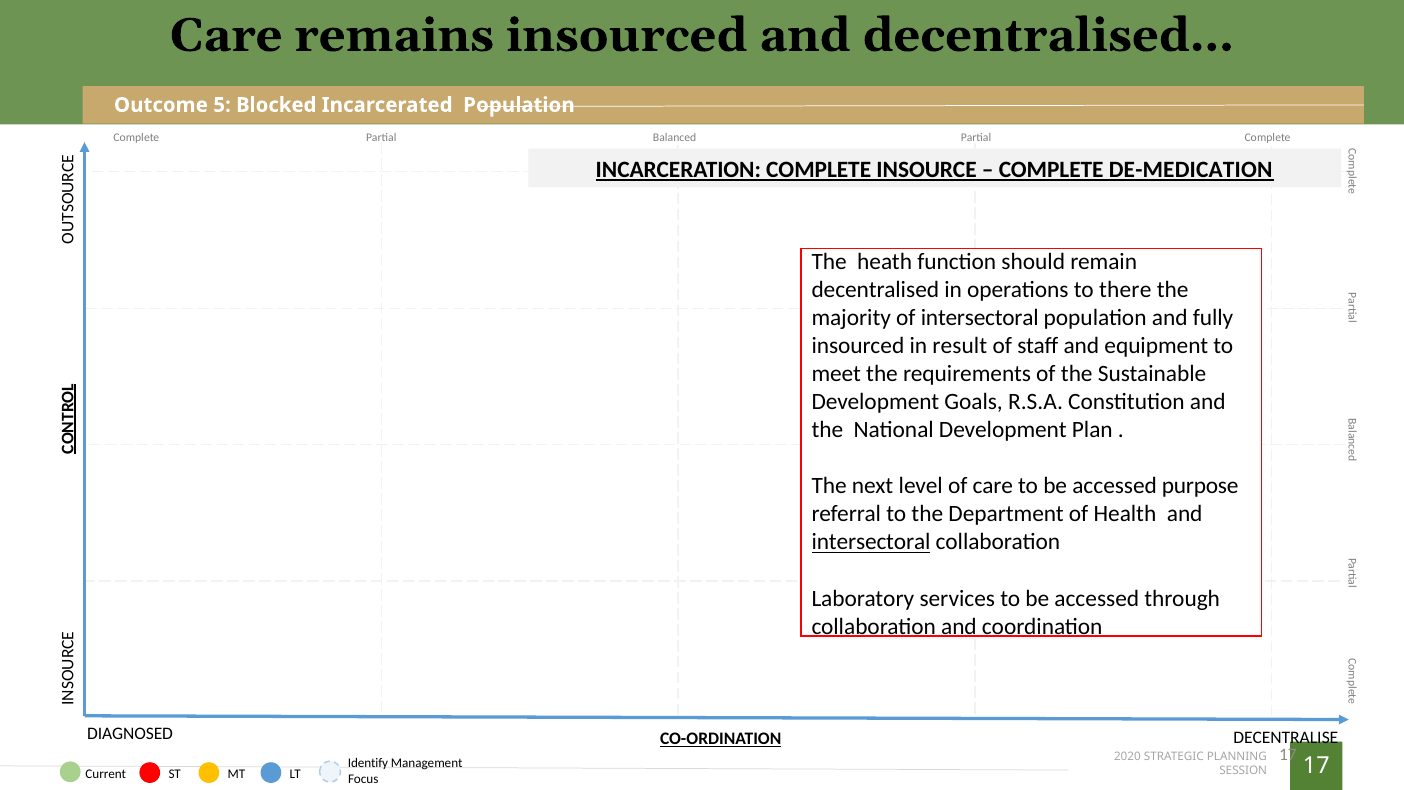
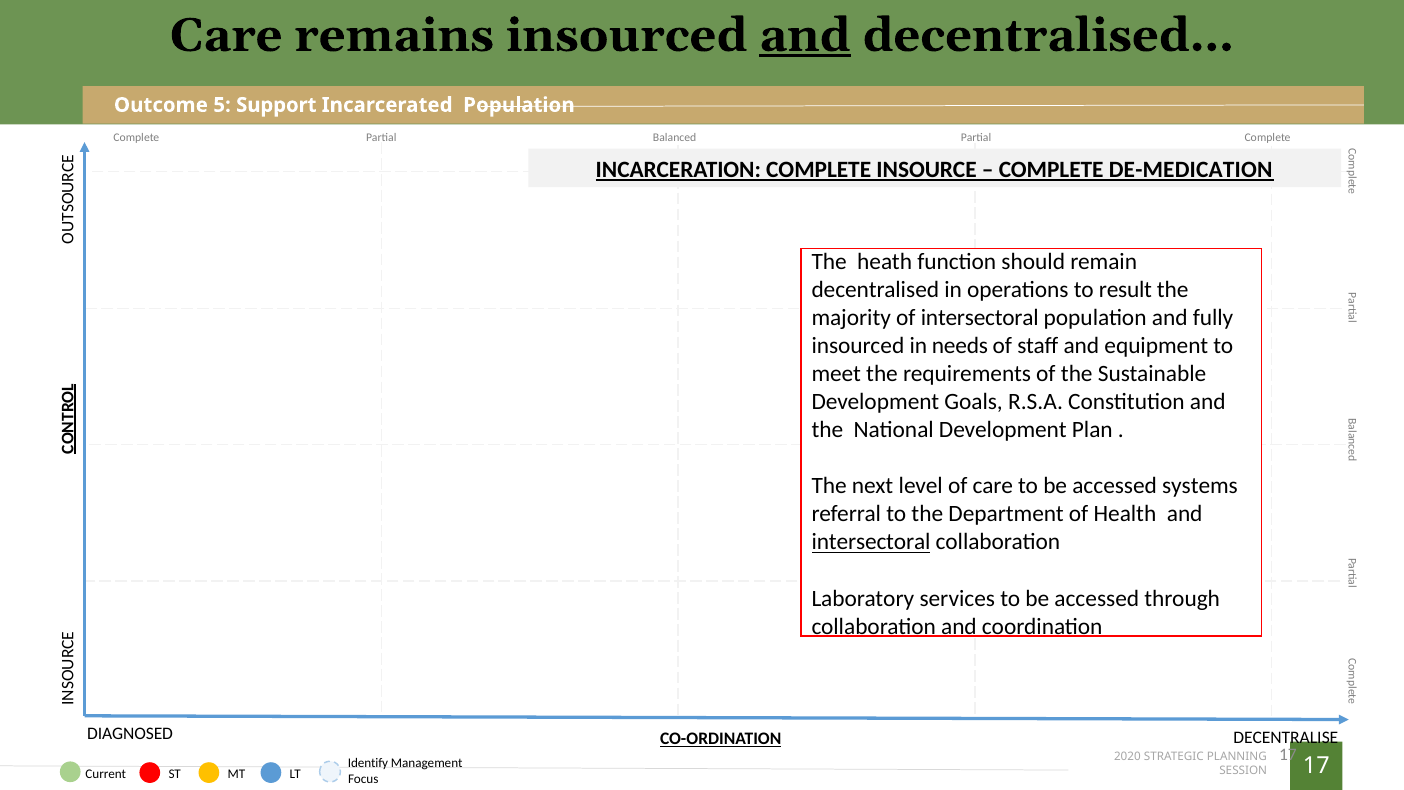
and at (805, 35) underline: none -> present
Blocked: Blocked -> Support
there: there -> result
result: result -> needs
purpose: purpose -> systems
